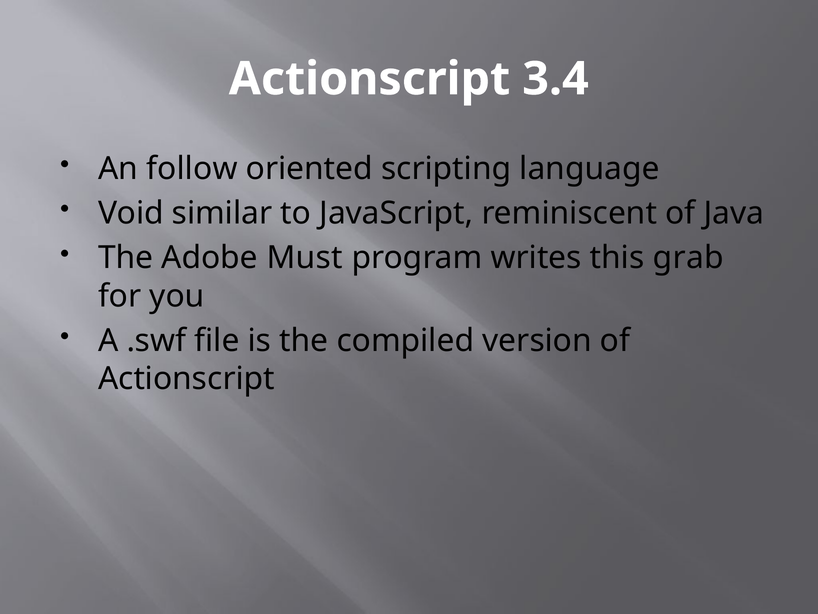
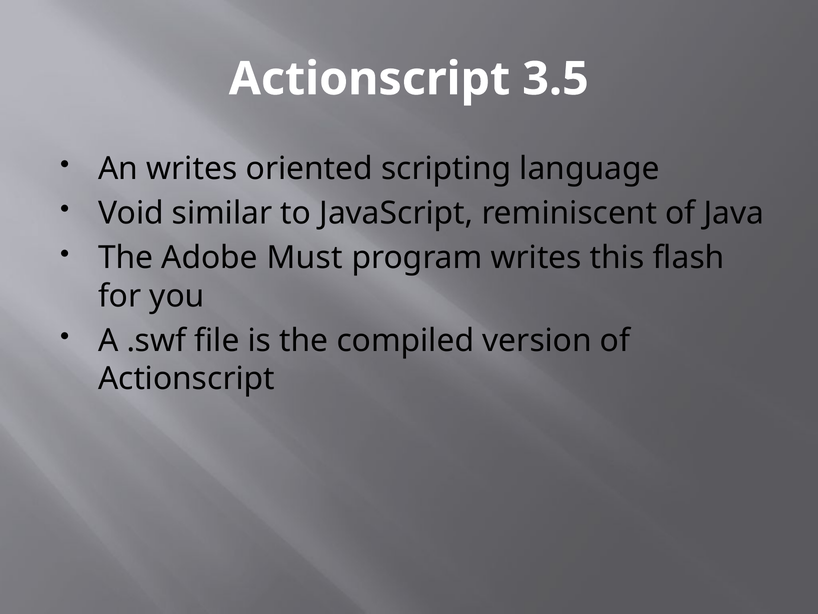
3.4: 3.4 -> 3.5
An follow: follow -> writes
grab: grab -> flash
